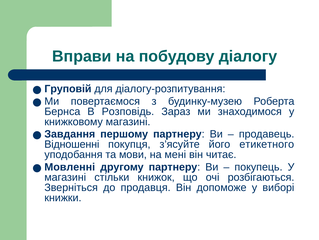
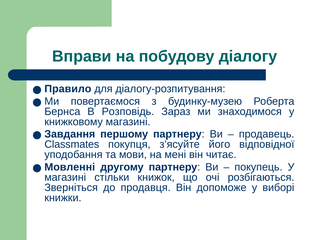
Груповій: Груповій -> Правило
Відношенні: Відношенні -> Classmates
етикетного: етикетного -> відповідної
